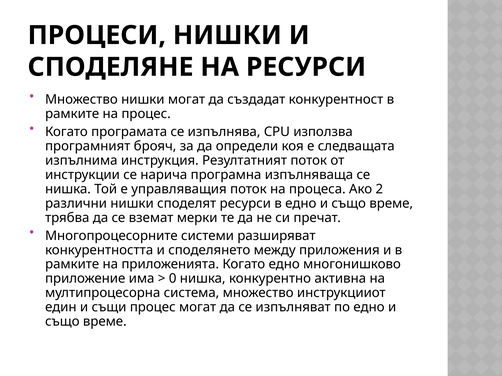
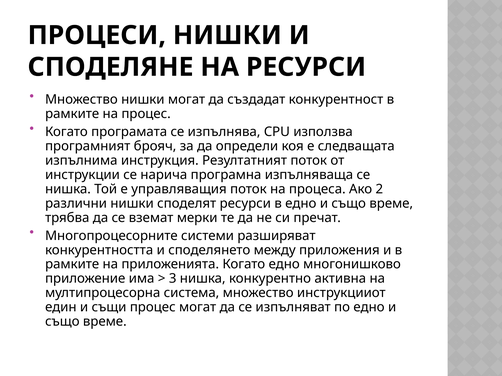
0: 0 -> 3
